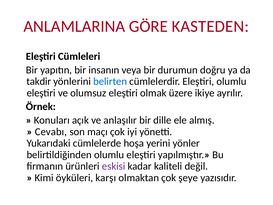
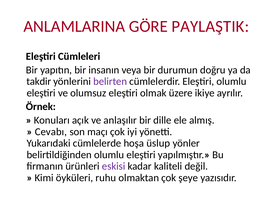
KASTEDEN: KASTEDEN -> PAYLAŞTIK
belirten colour: blue -> purple
yerini: yerini -> üslup
karşı: karşı -> ruhu
